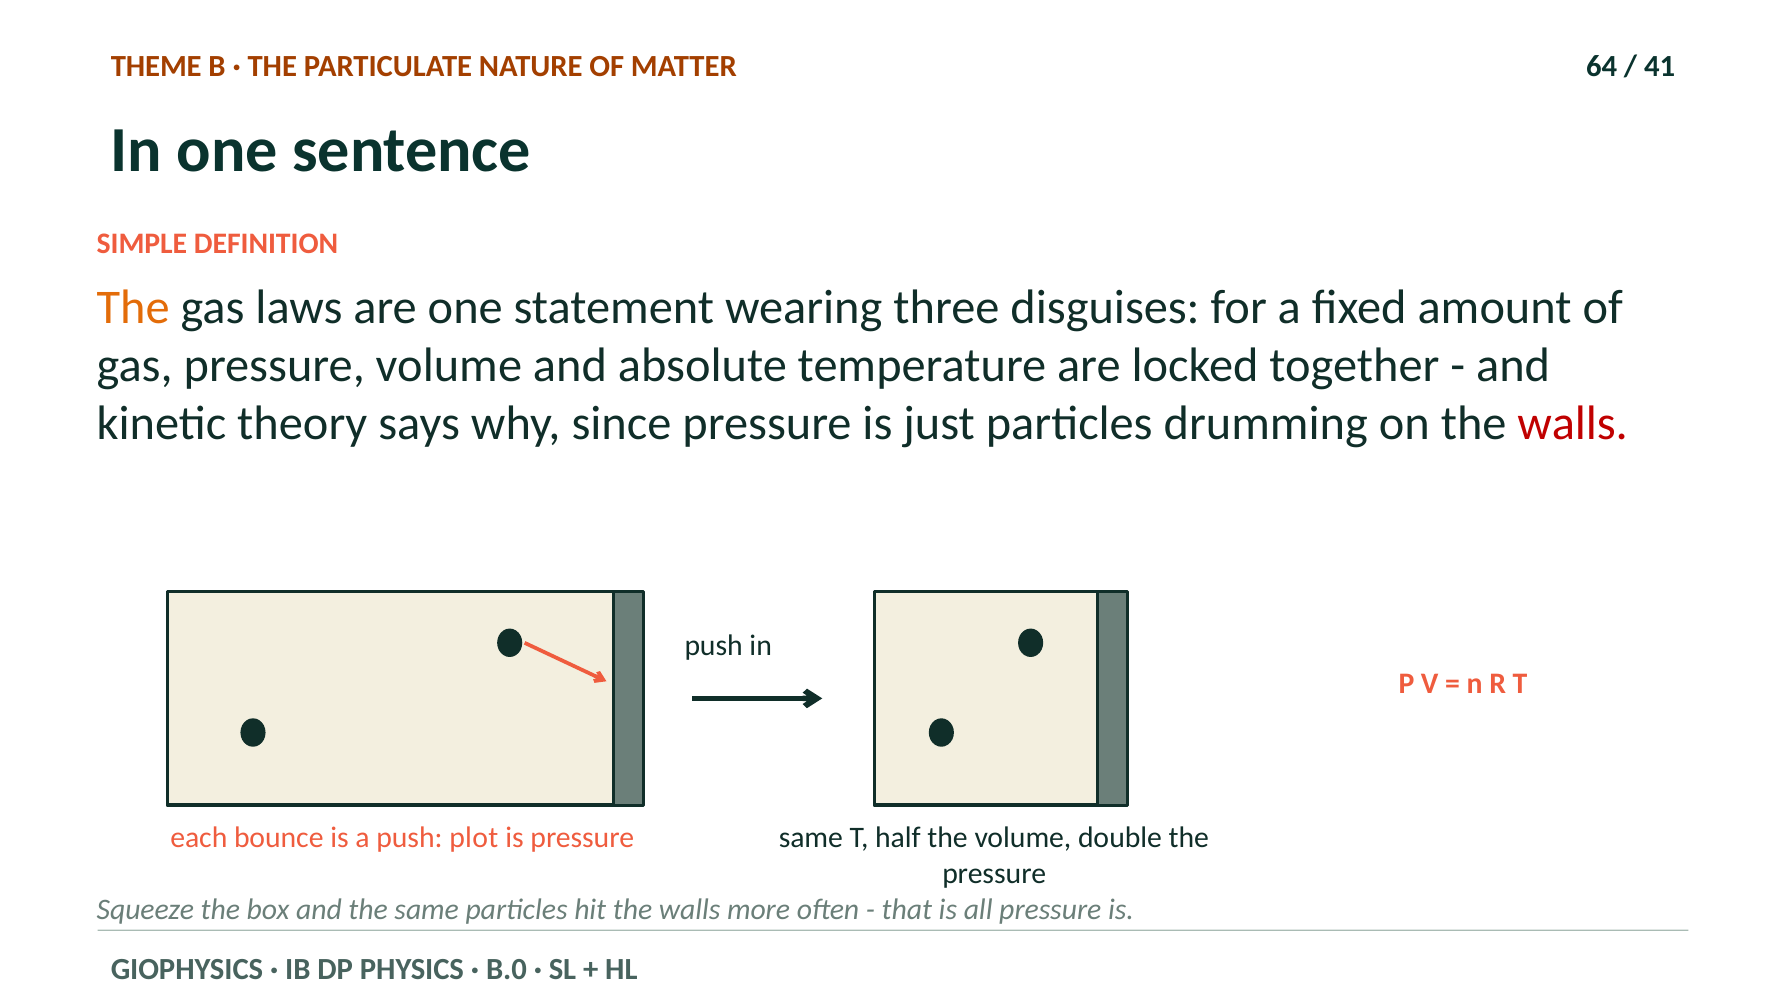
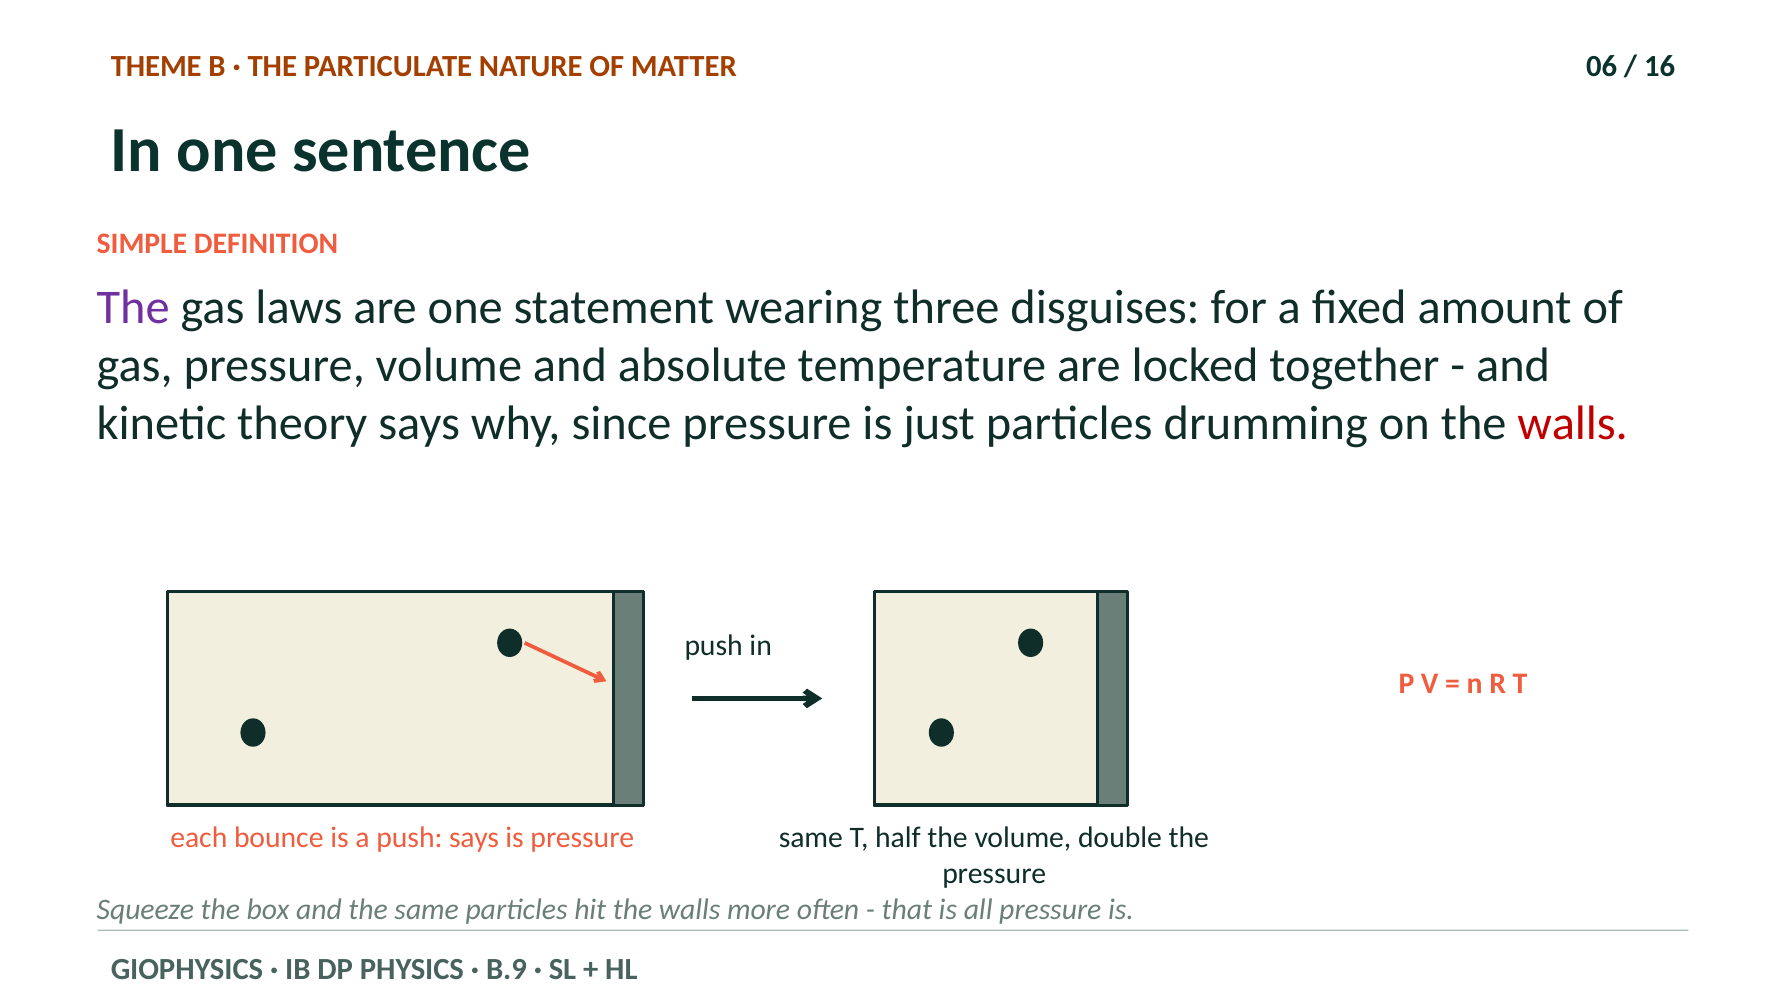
64: 64 -> 06
41: 41 -> 16
The at (133, 308) colour: orange -> purple
push plot: plot -> says
B.0: B.0 -> B.9
